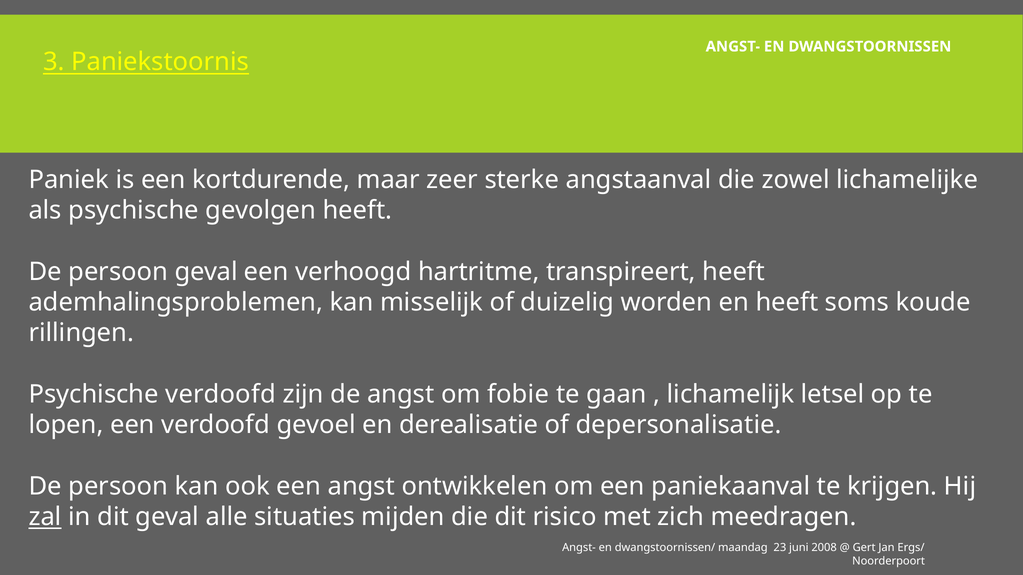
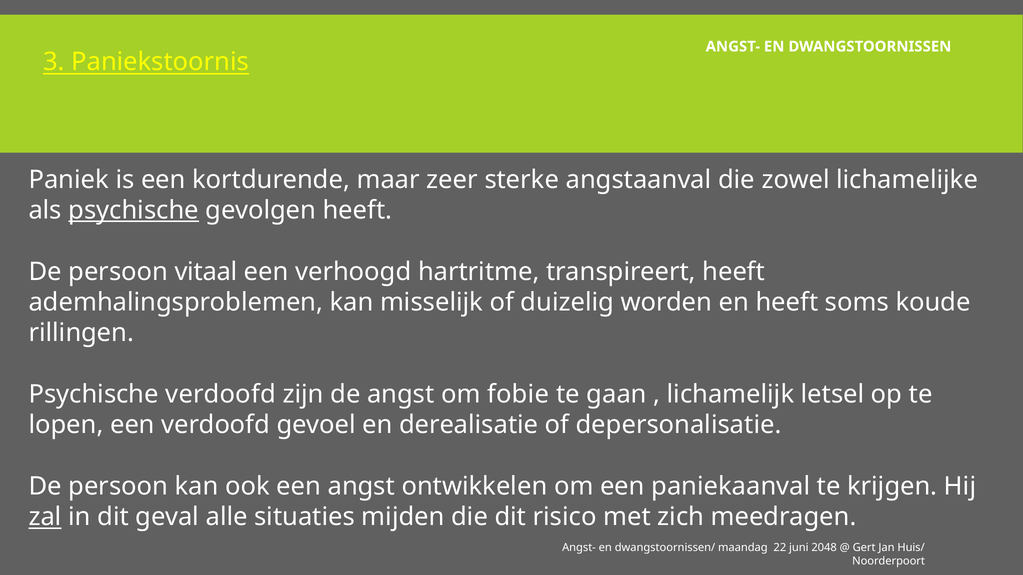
psychische at (134, 211) underline: none -> present
persoon geval: geval -> vitaal
23: 23 -> 22
2008: 2008 -> 2048
Ergs/: Ergs/ -> Huis/
